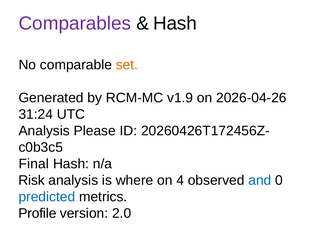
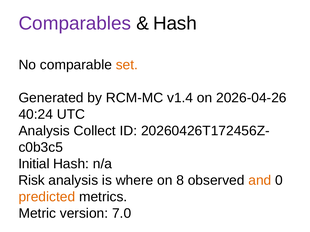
v1.9: v1.9 -> v1.4
31:24: 31:24 -> 40:24
Please: Please -> Collect
Final: Final -> Initial
4: 4 -> 8
and colour: blue -> orange
predicted colour: blue -> orange
Profile: Profile -> Metric
2.0: 2.0 -> 7.0
